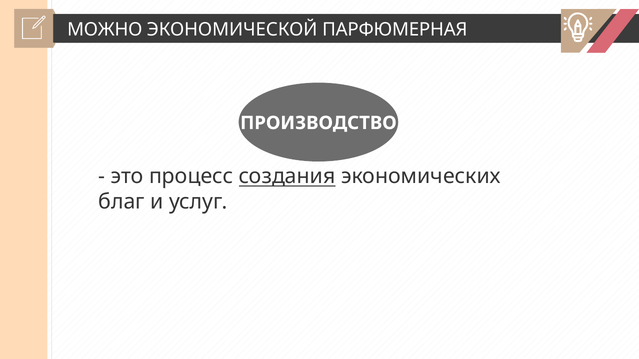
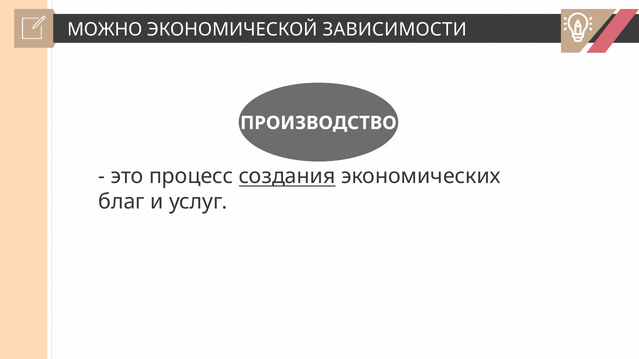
ПАРФЮМЕРНАЯ: ПАРФЮМЕРНАЯ -> ЗАВИСИМОСТИ
